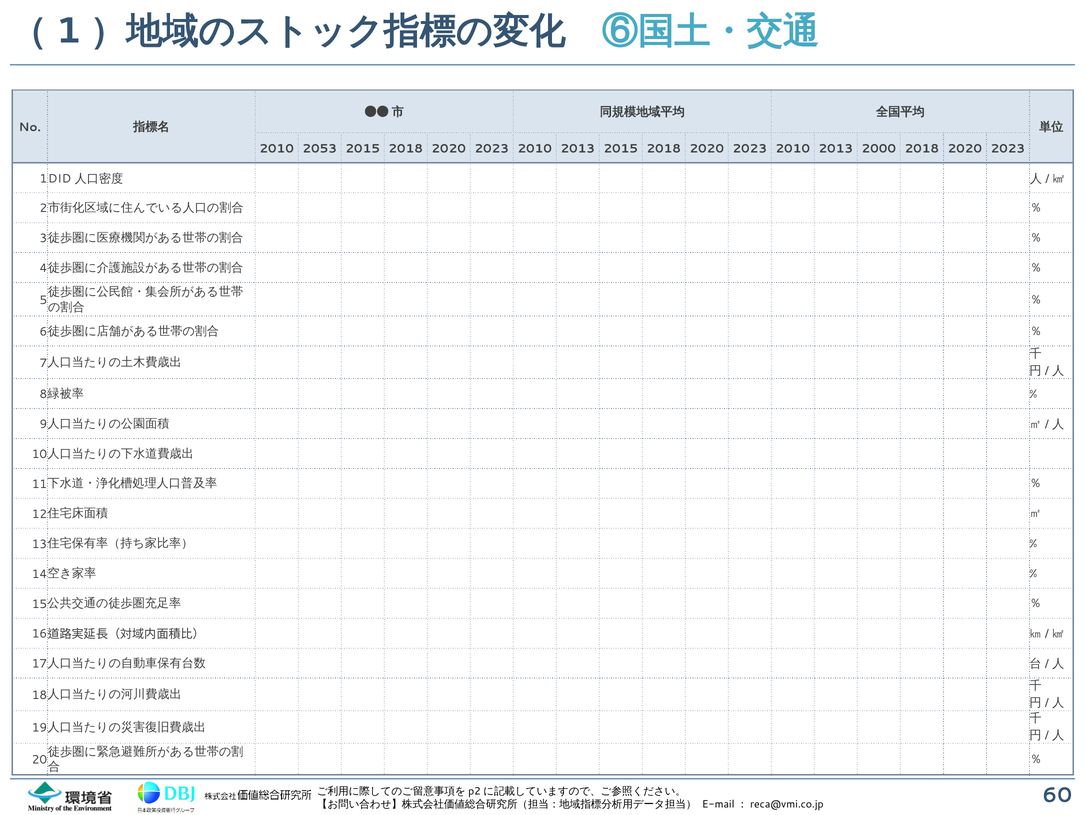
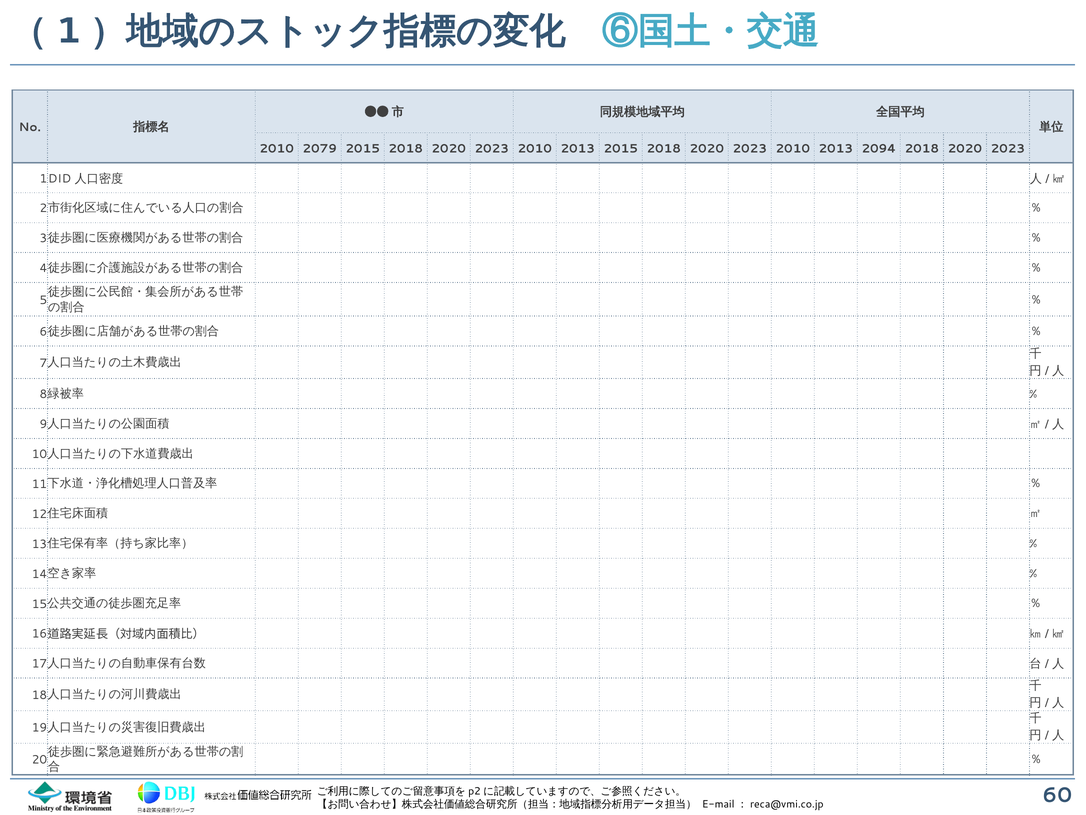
2053: 2053 -> 2079
2000: 2000 -> 2094
